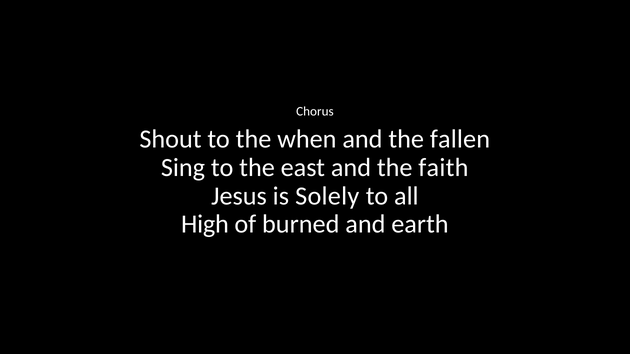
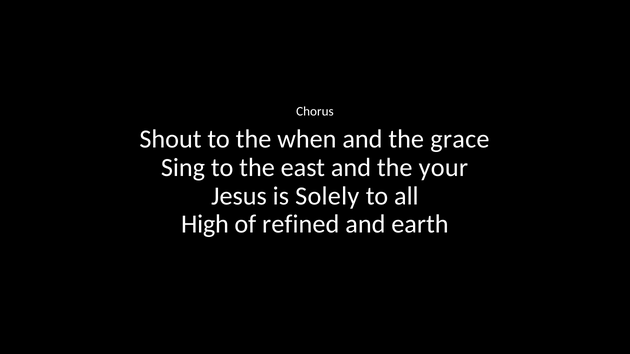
fallen: fallen -> grace
faith: faith -> your
burned: burned -> refined
